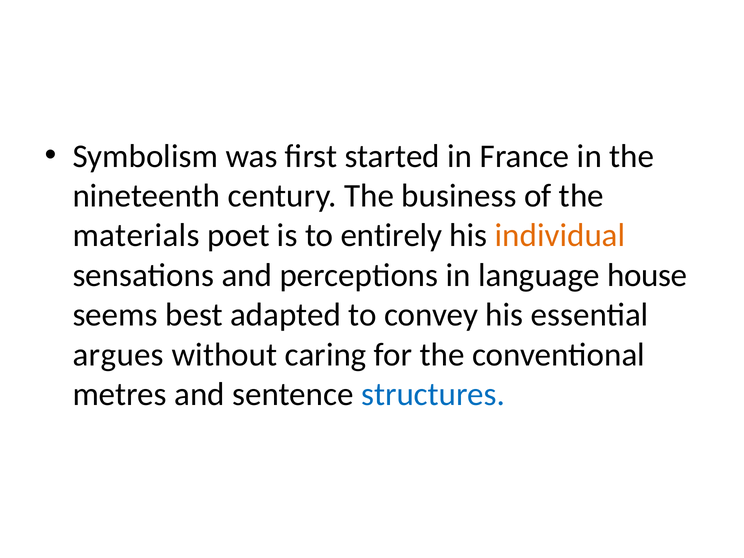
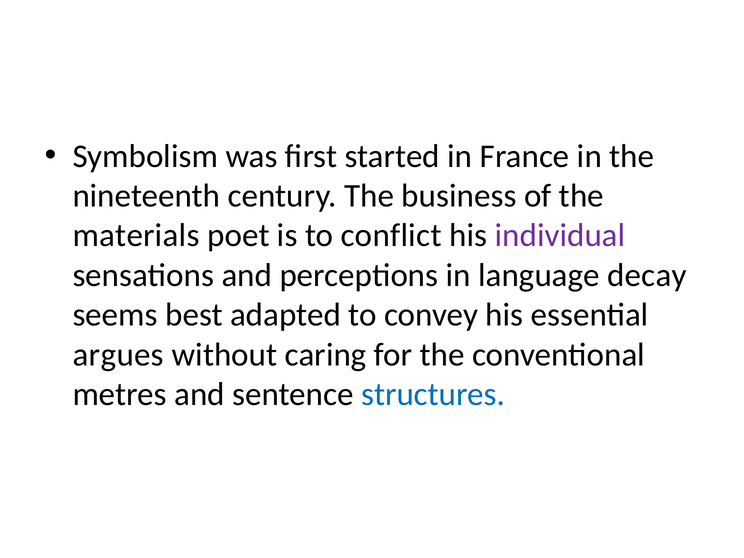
entirely: entirely -> conflict
individual colour: orange -> purple
house: house -> decay
